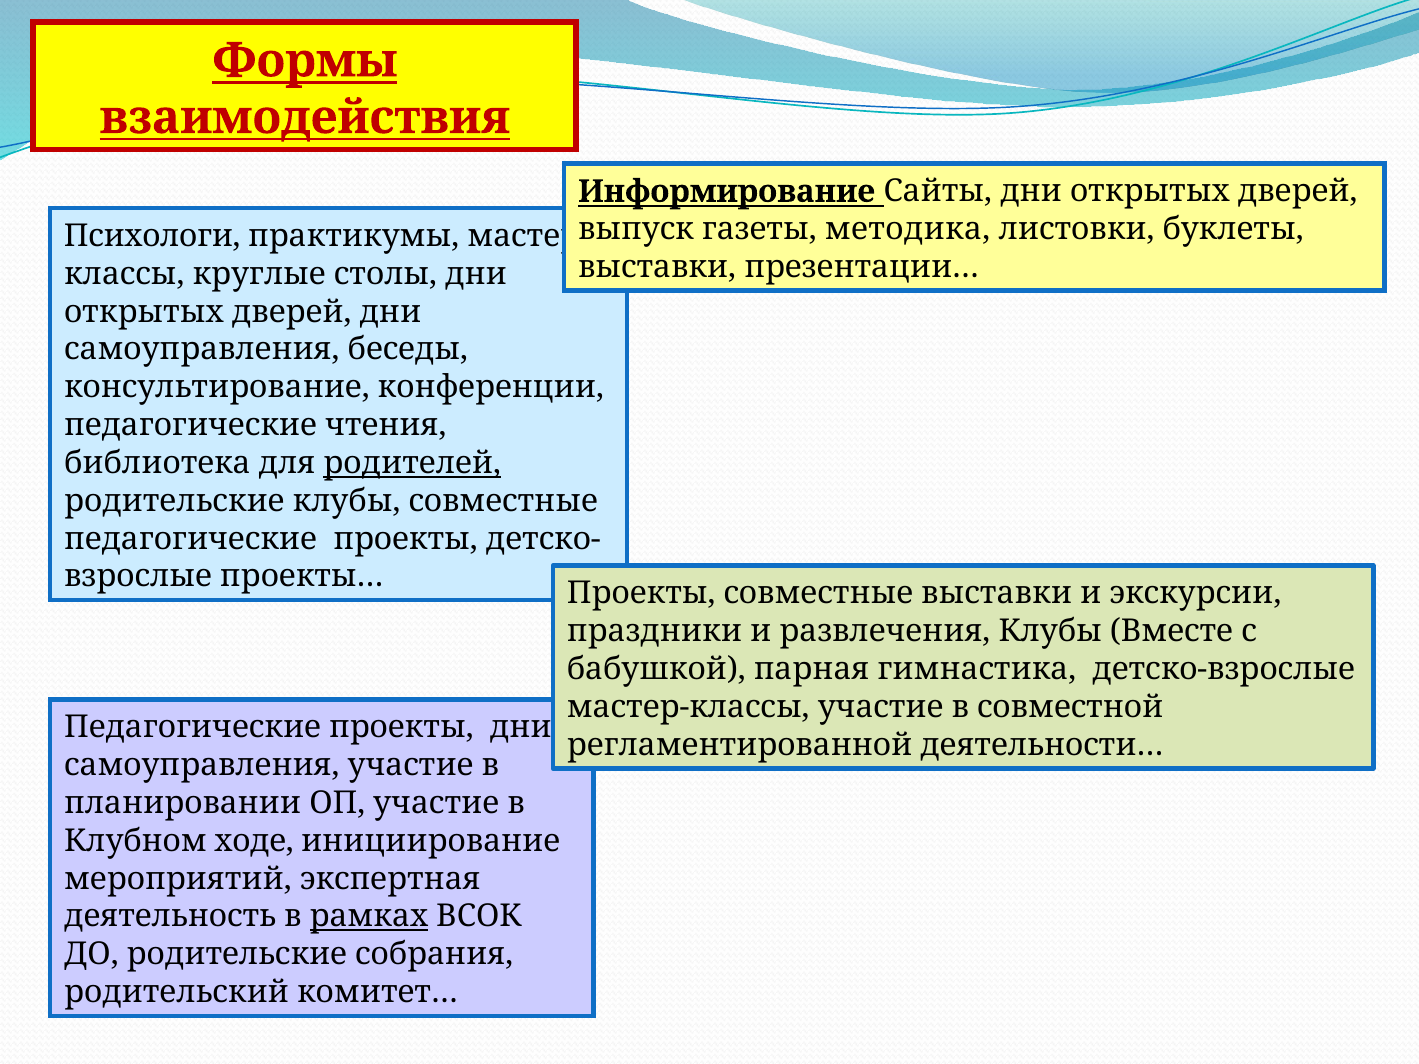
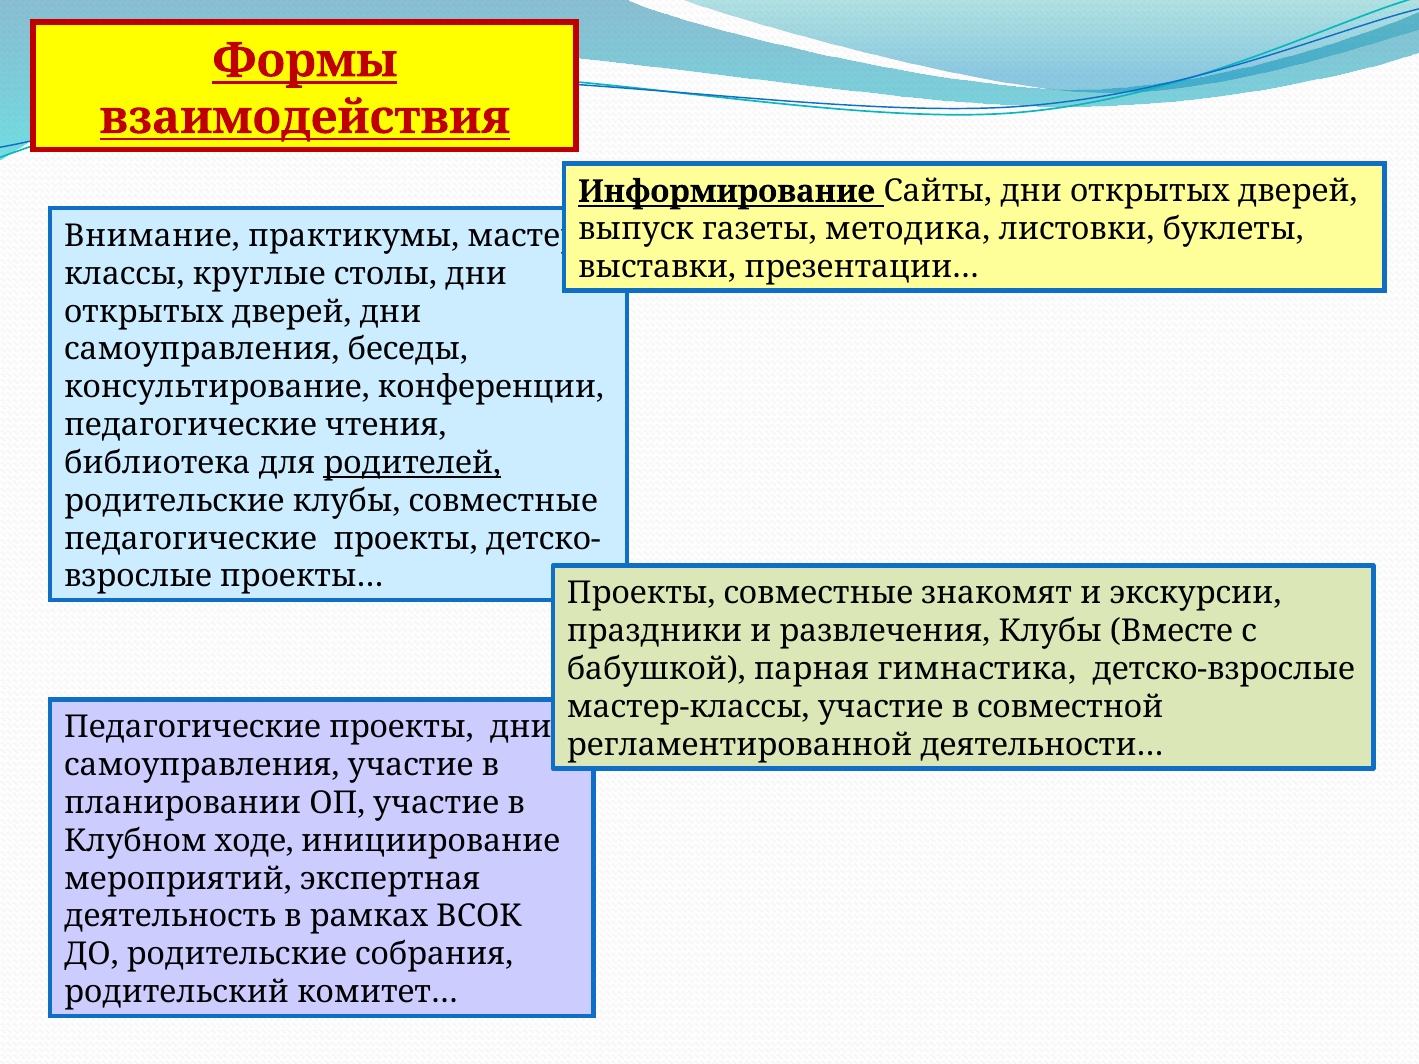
Психологи: Психологи -> Внимание
совместные выставки: выставки -> знакомят
рамках underline: present -> none
